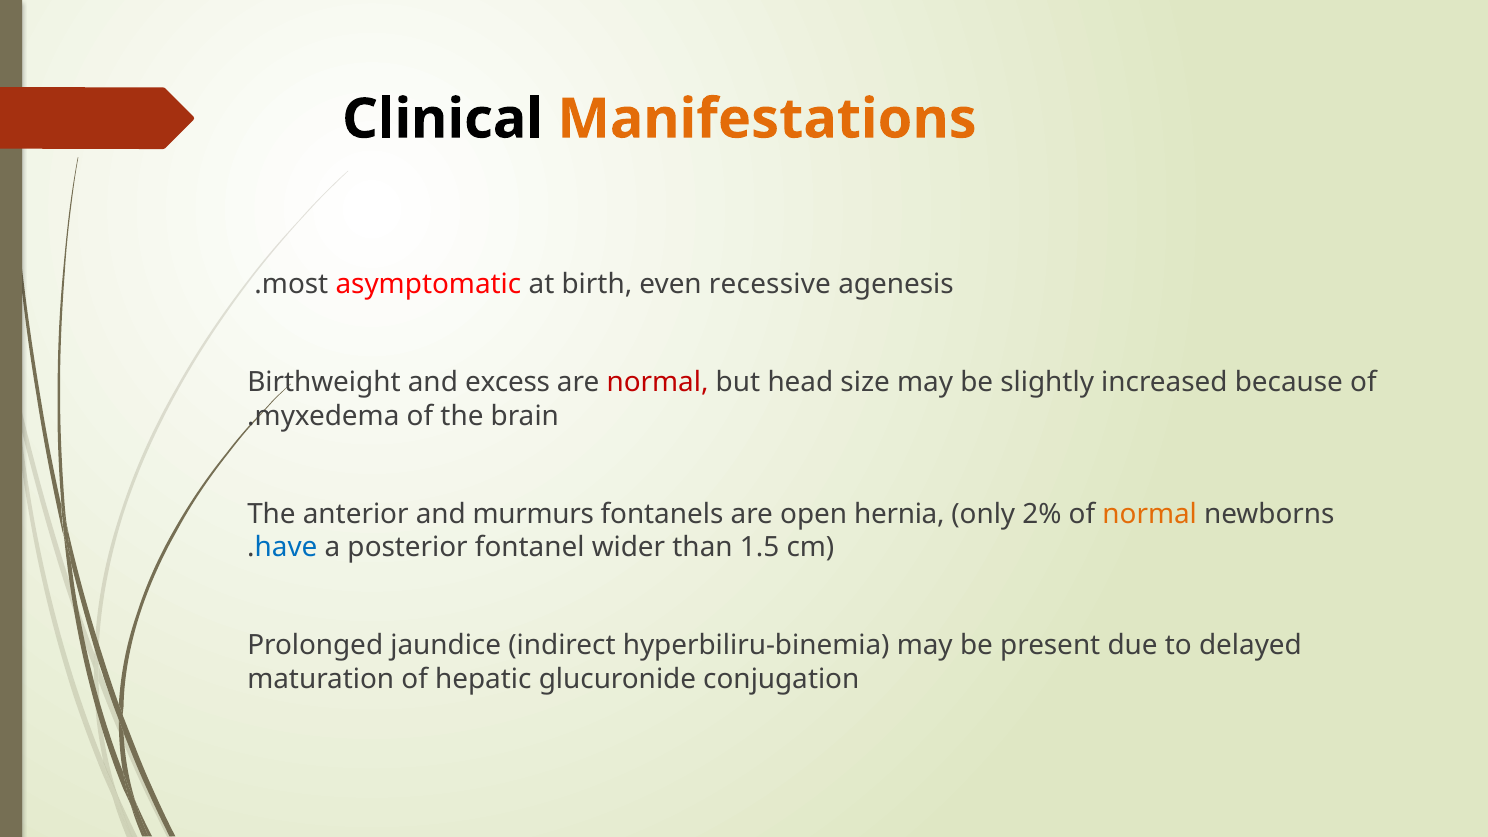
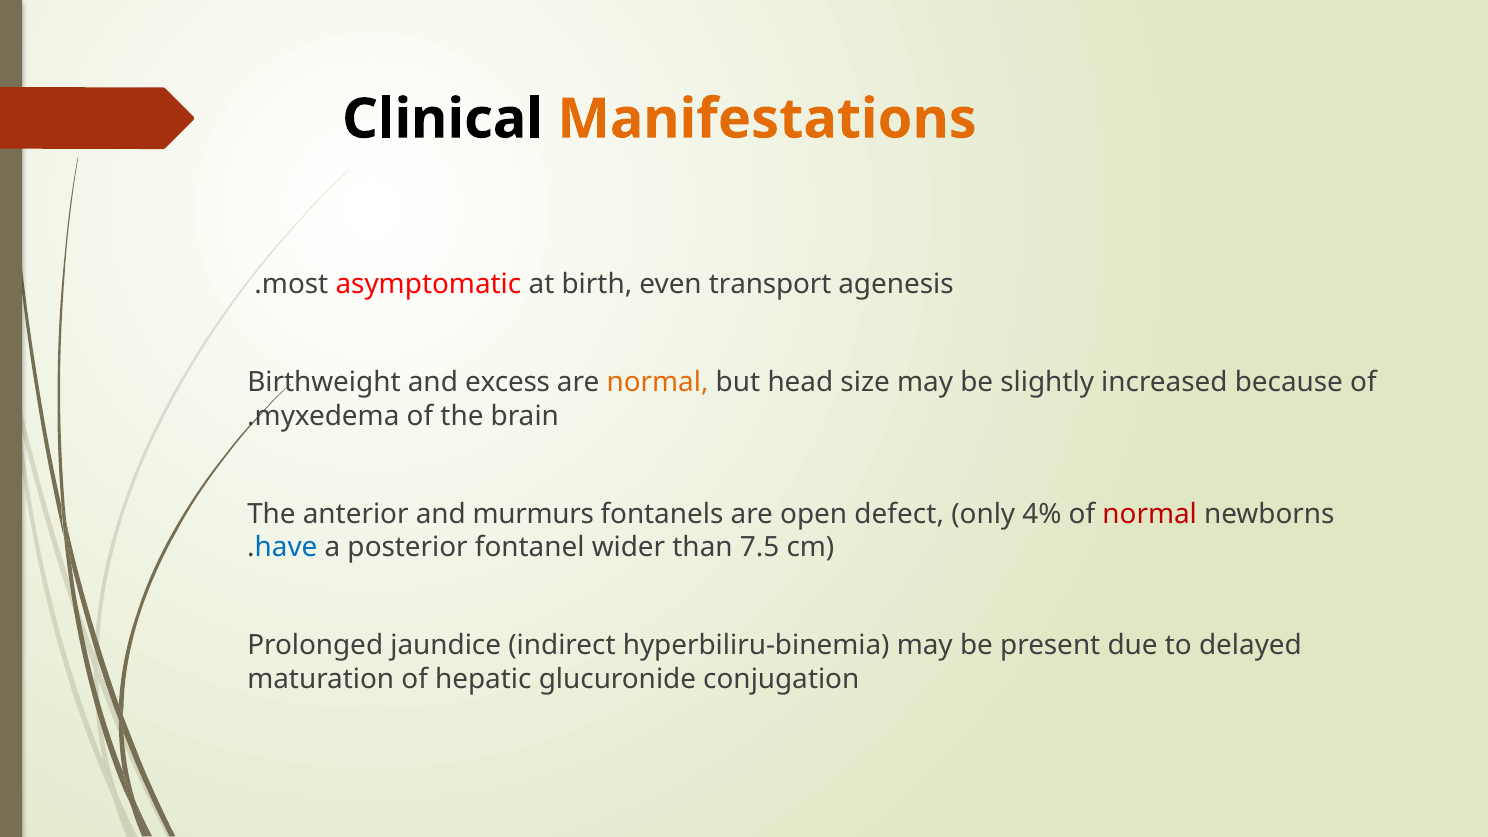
recessive: recessive -> transport
normal at (658, 383) colour: red -> orange
hernia: hernia -> defect
2%: 2% -> 4%
normal at (1150, 514) colour: orange -> red
1.5: 1.5 -> 7.5
